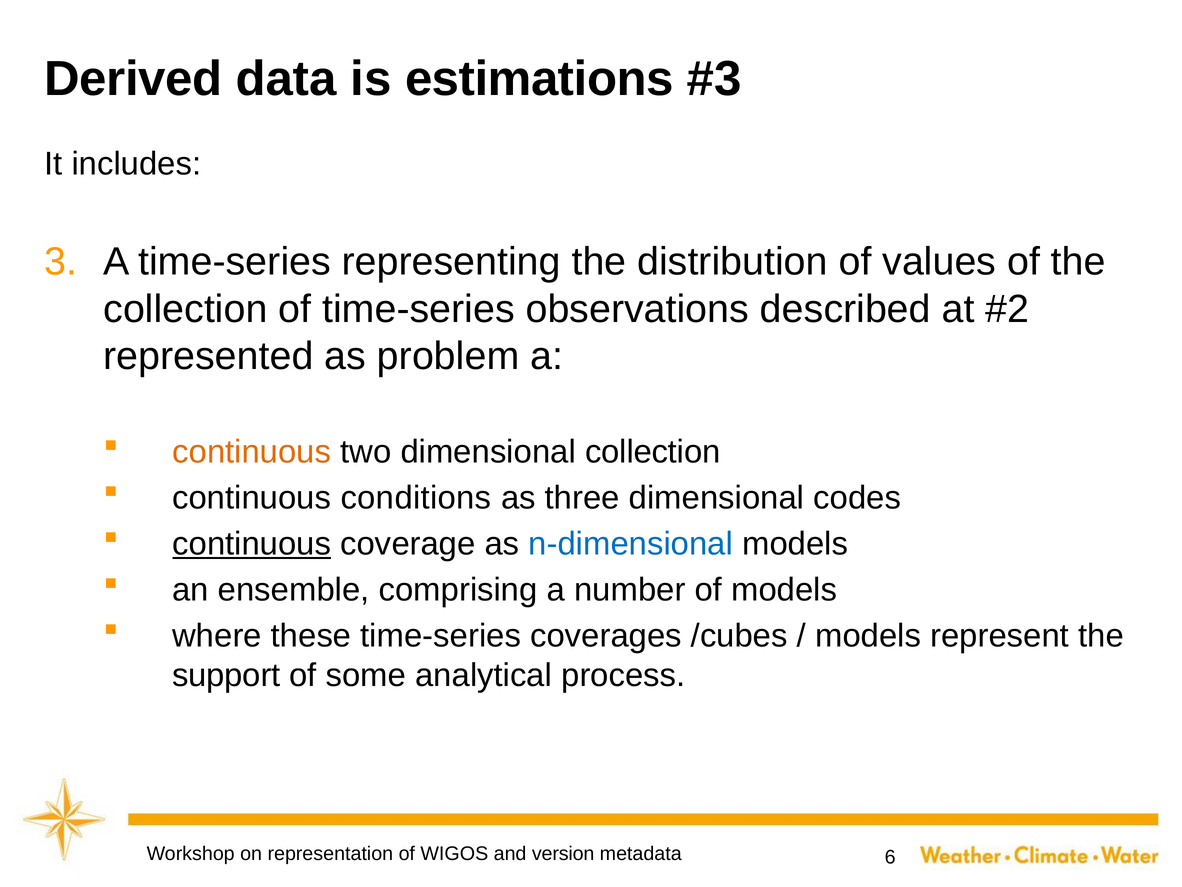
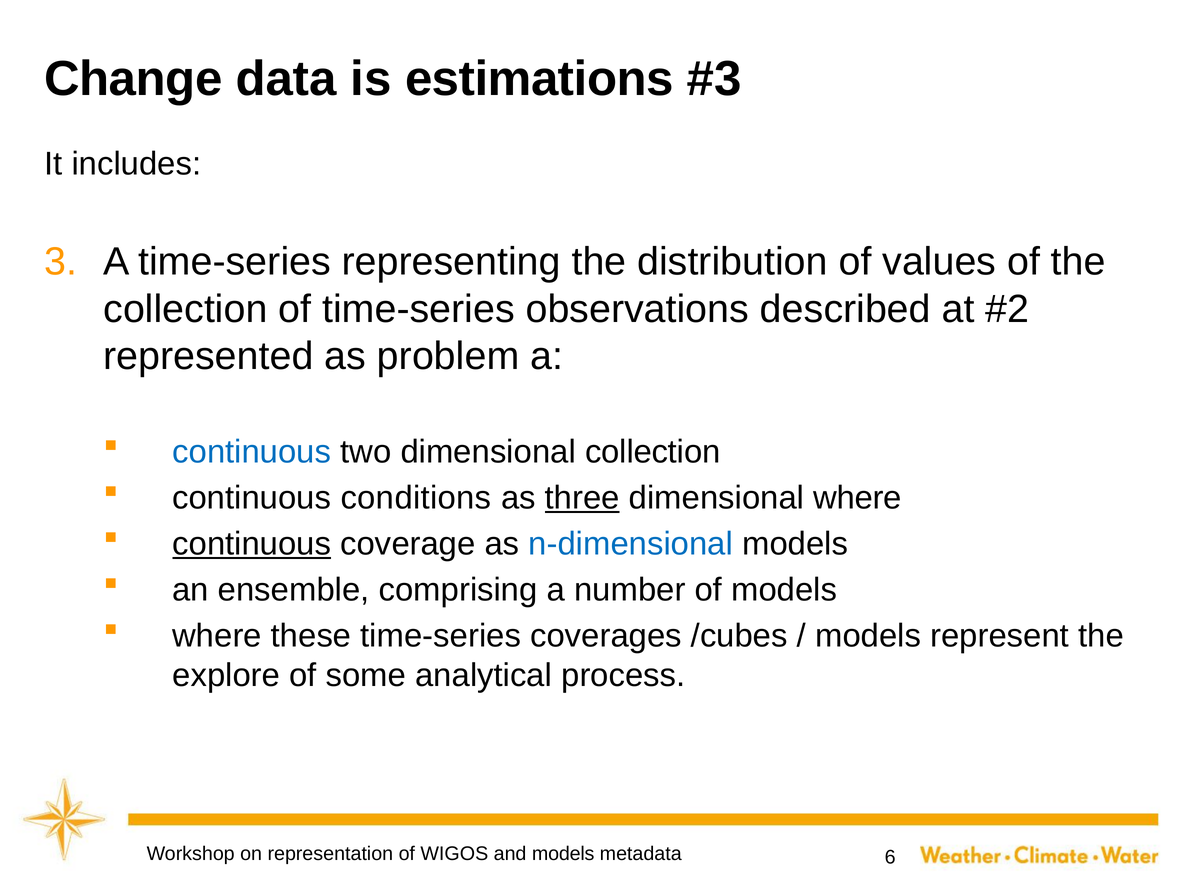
Derived: Derived -> Change
continuous at (252, 452) colour: orange -> blue
three underline: none -> present
dimensional codes: codes -> where
support: support -> explore
and version: version -> models
